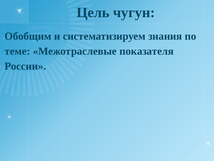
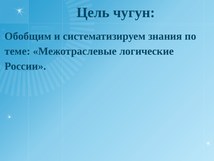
показателя: показателя -> логические
